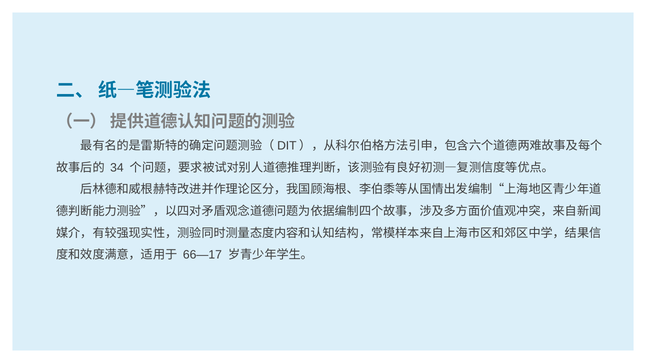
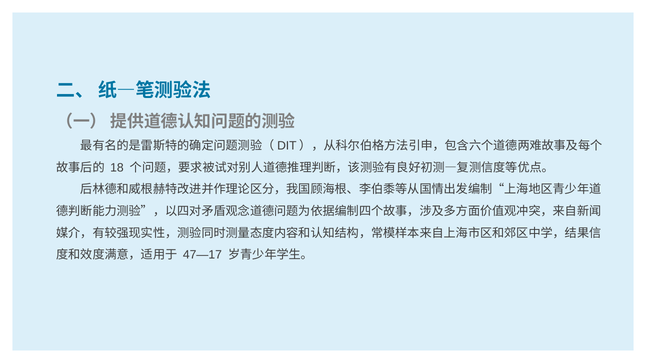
34: 34 -> 18
66—17: 66—17 -> 47—17
